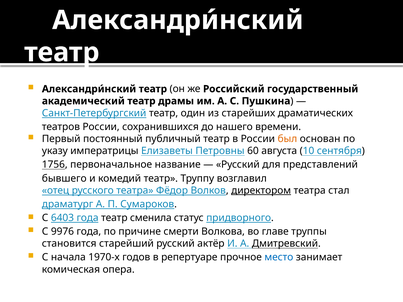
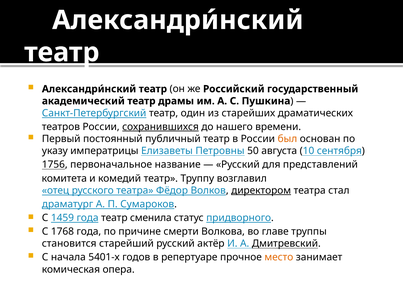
сохранившихся underline: none -> present
60: 60 -> 50
бывшего: бывшего -> комитета
6403: 6403 -> 1459
9976: 9976 -> 1768
1970-х: 1970-х -> 5401-х
место colour: blue -> orange
